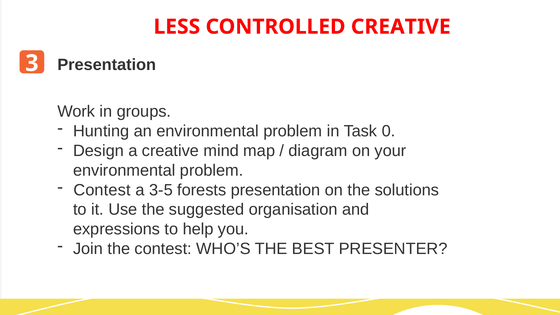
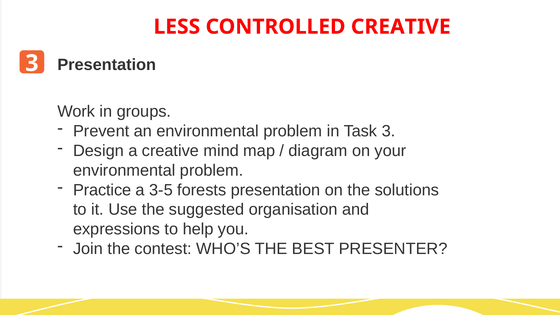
Hunting: Hunting -> Prevent
Task 0: 0 -> 3
Contest at (102, 190): Contest -> Practice
